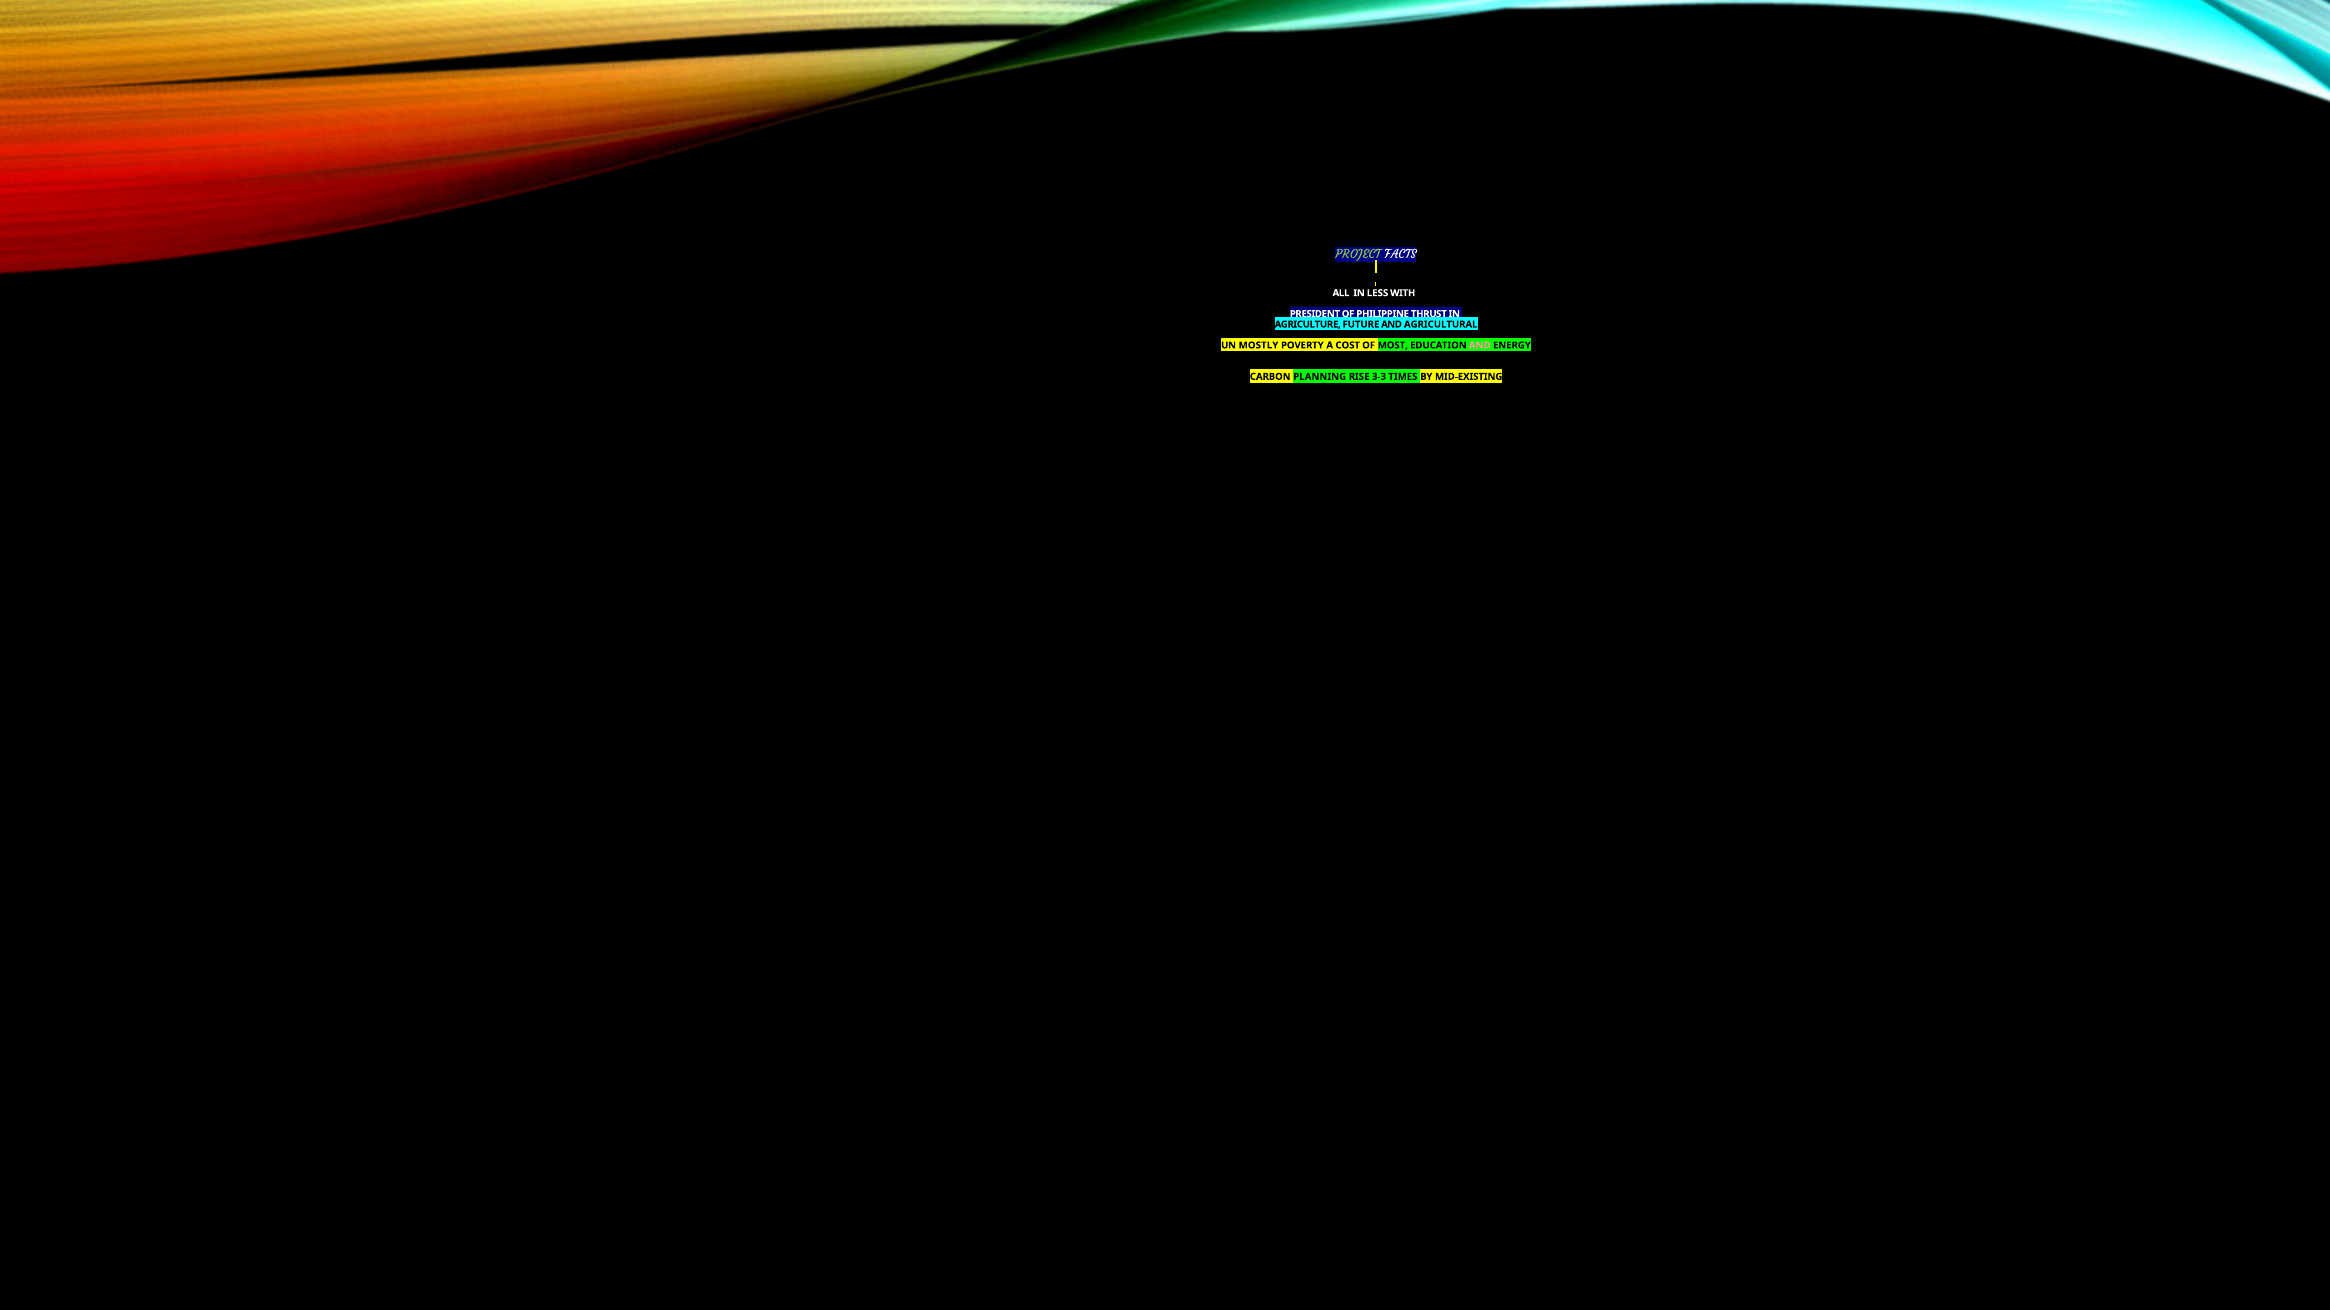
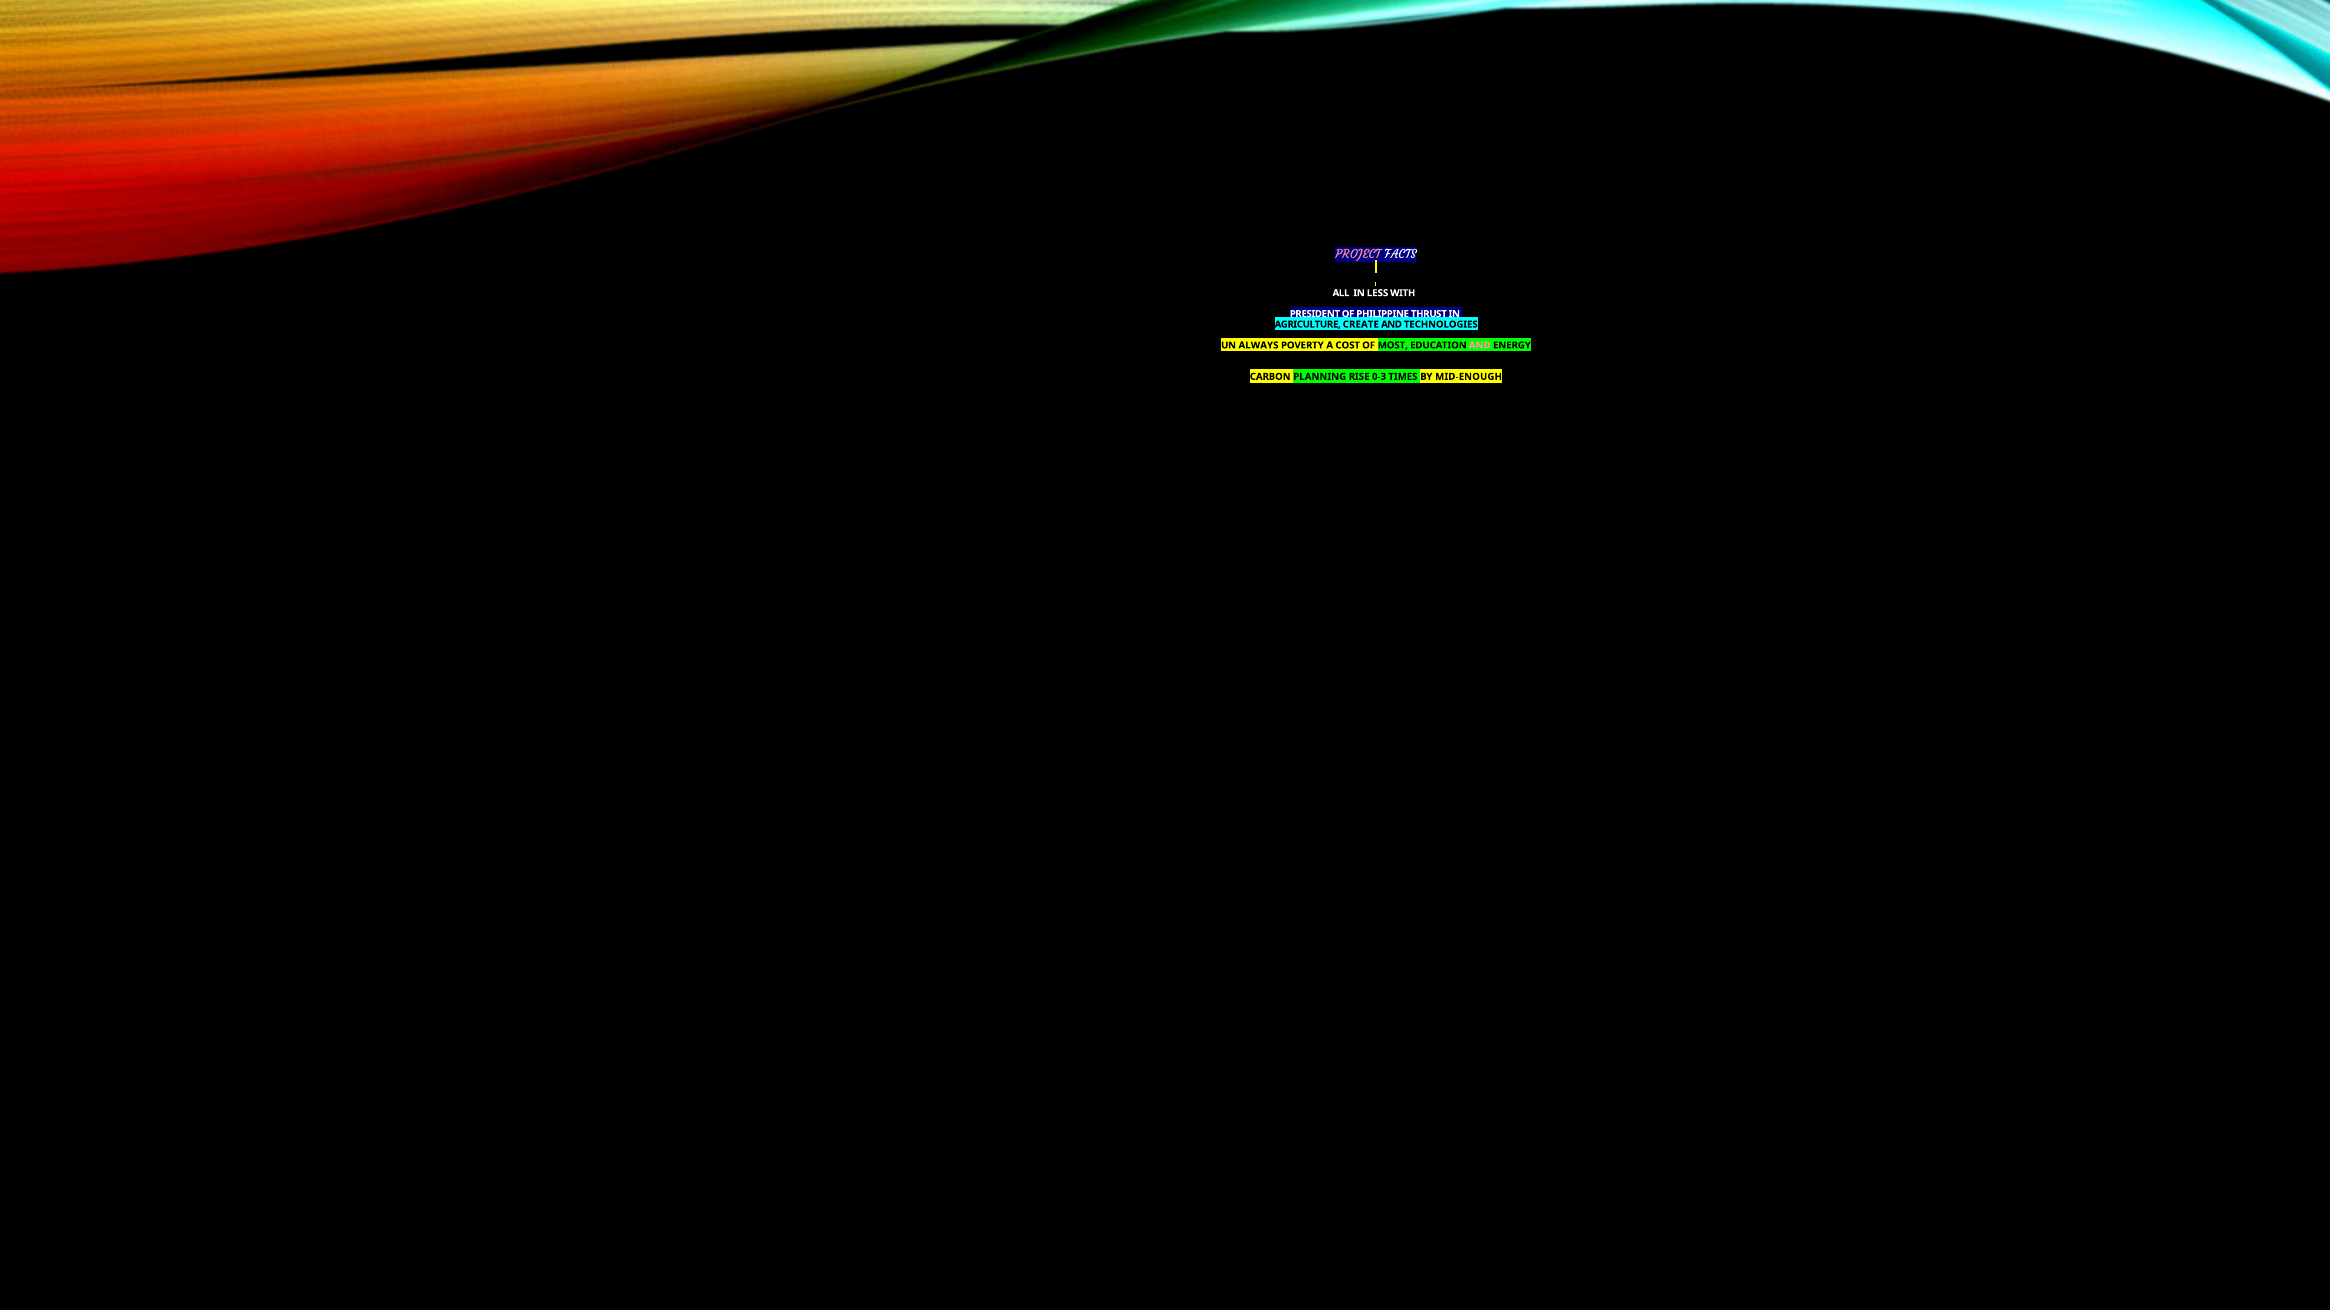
PROJECT colour: light green -> pink
FUTURE: FUTURE -> CREATE
AGRICULTURAL: AGRICULTURAL -> TECHNOLOGIES
MOSTLY: MOSTLY -> ALWAYS
3-3: 3-3 -> 0-3
MID-EXISTING: MID-EXISTING -> MID-ENOUGH
